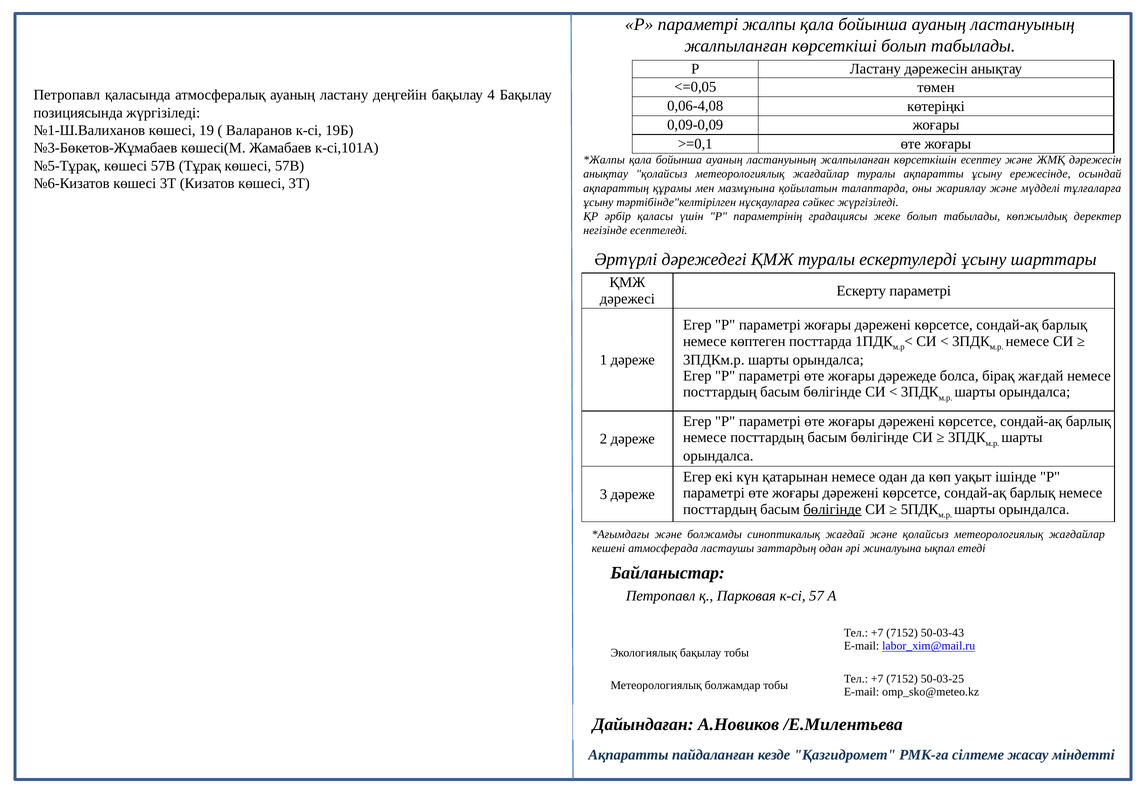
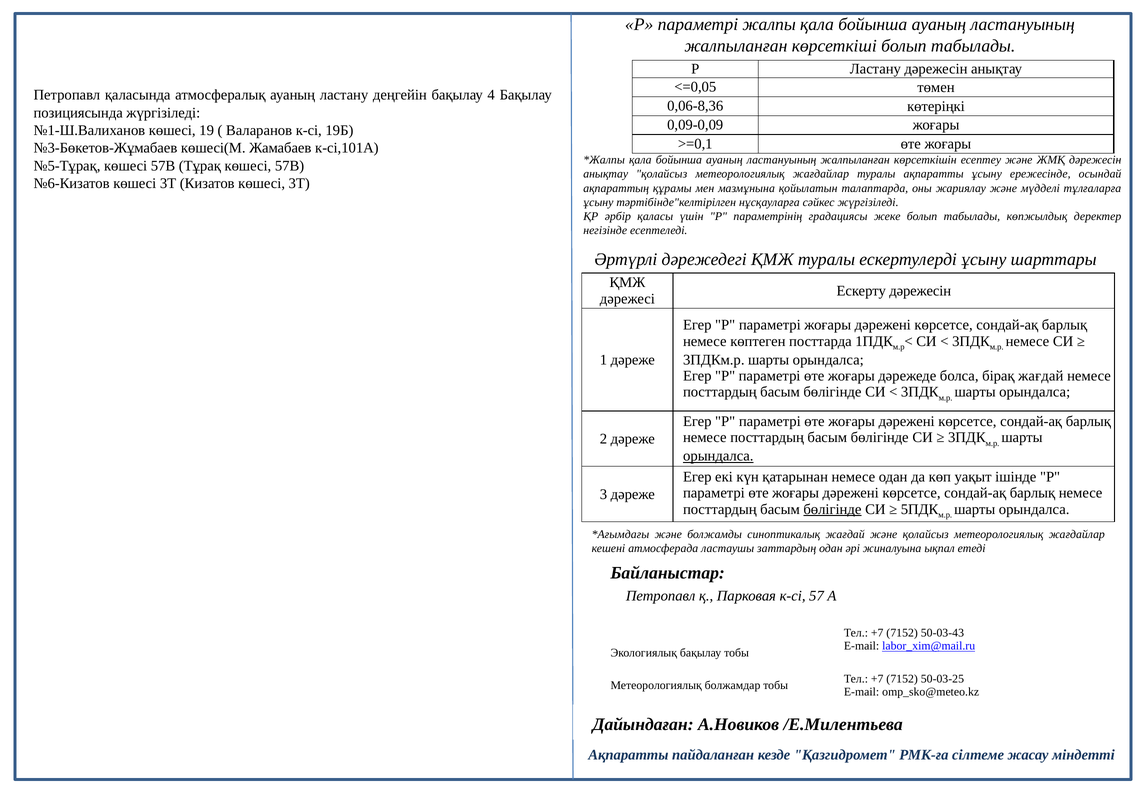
0,06-4,08: 0,06-4,08 -> 0,06-8,36
Ескерту параметрі: параметрі -> дәрежесін
орындалса at (718, 456) underline: none -> present
